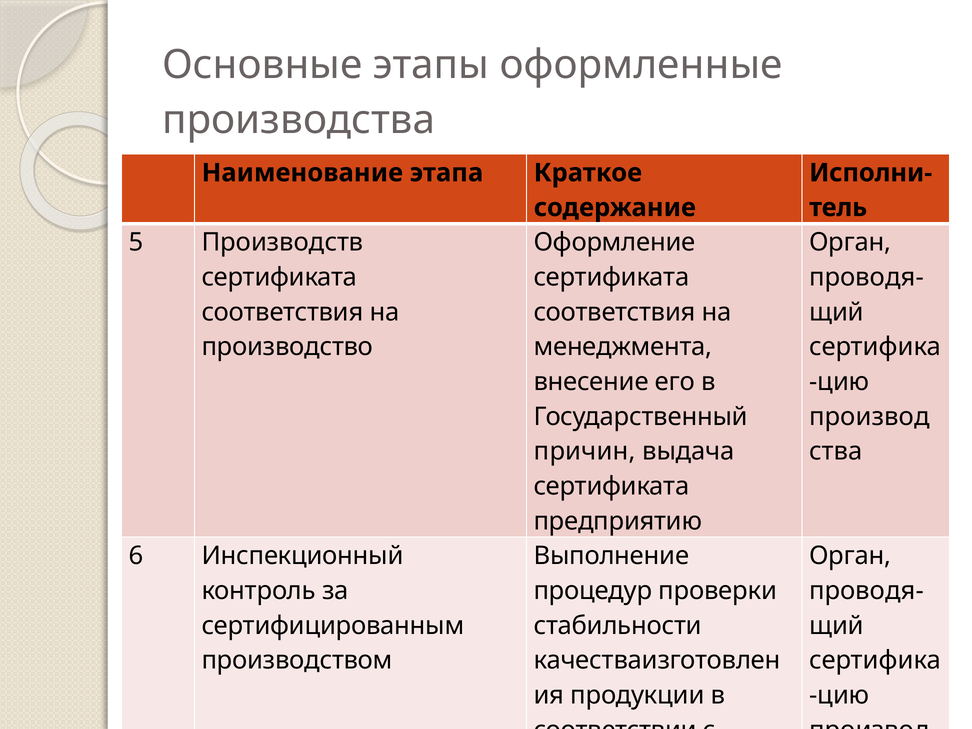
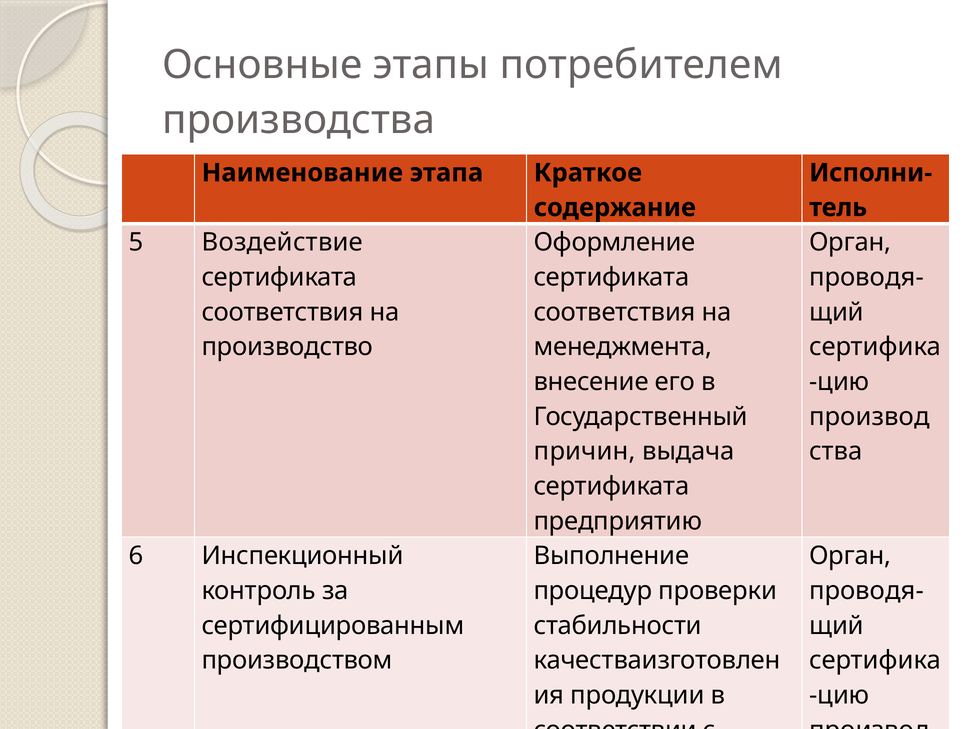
оформленные: оформленные -> потребителем
Производств: Производств -> Воздействие
